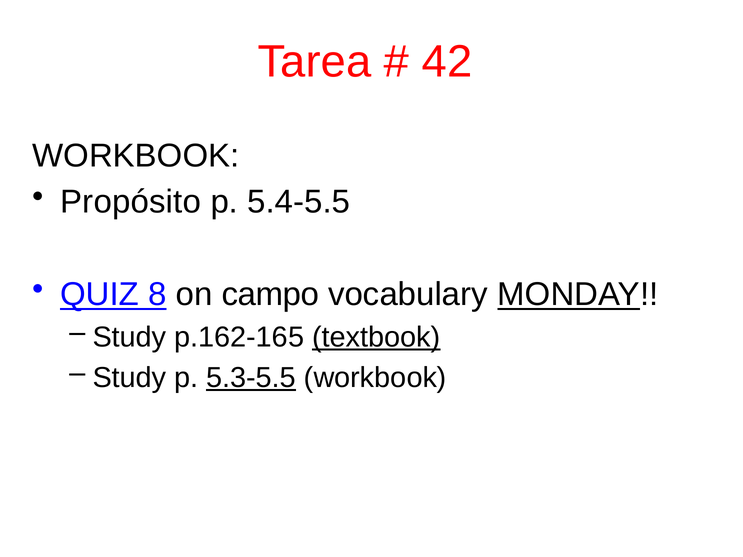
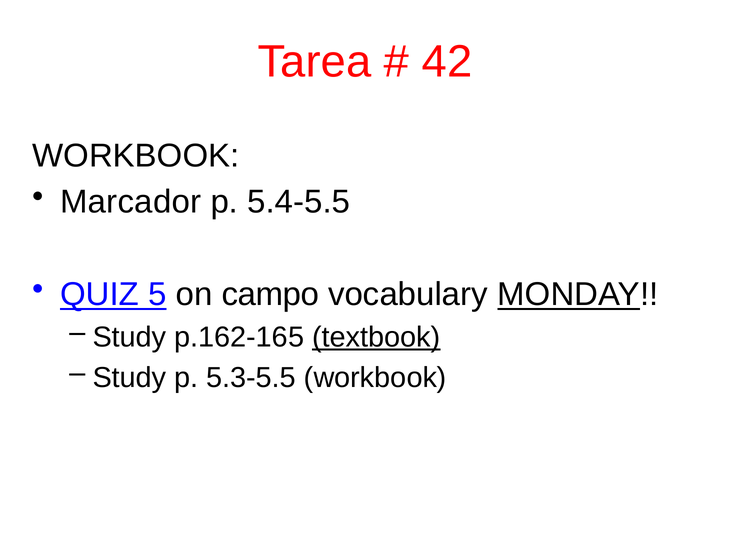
Propósito: Propósito -> Marcador
8: 8 -> 5
5.3-5.5 underline: present -> none
